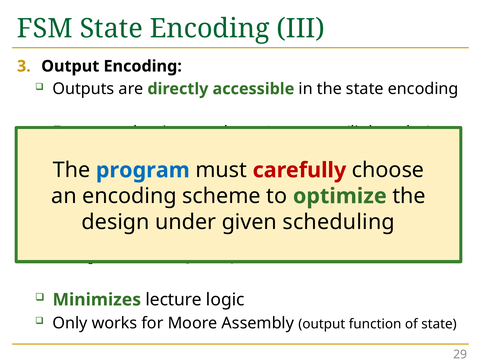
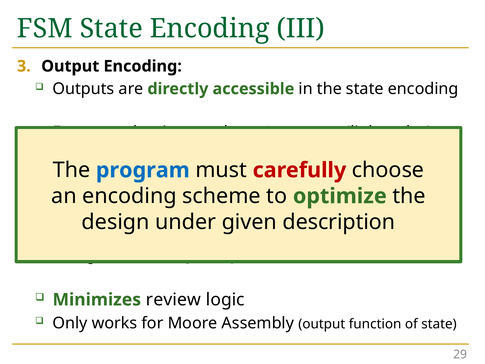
scheduling: scheduling -> description
lecture: lecture -> review
